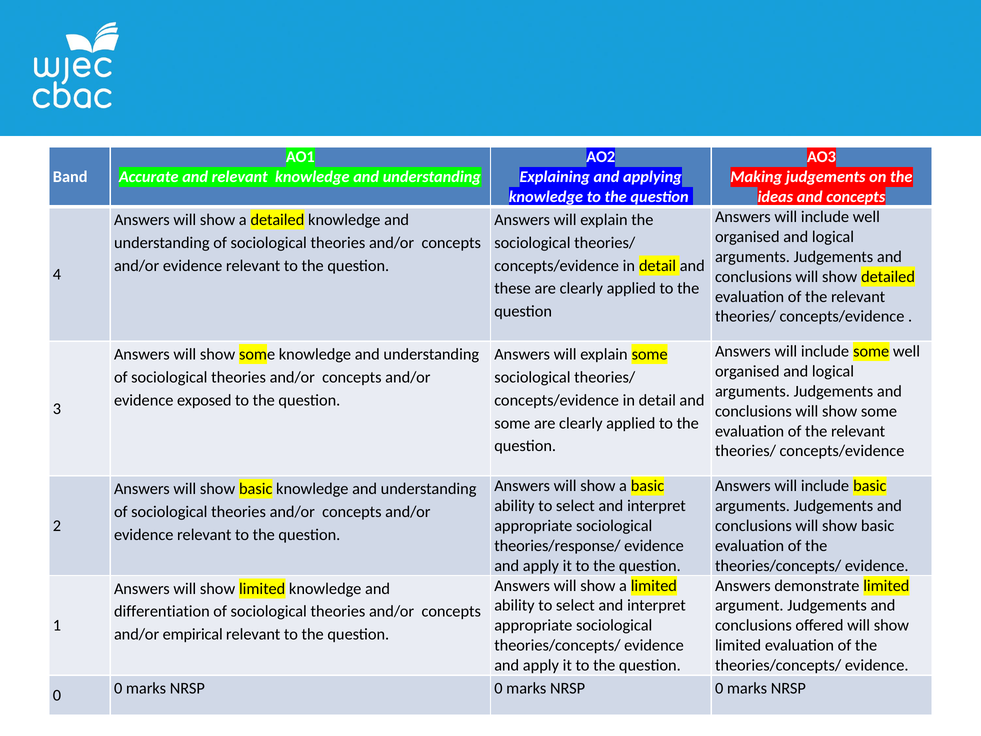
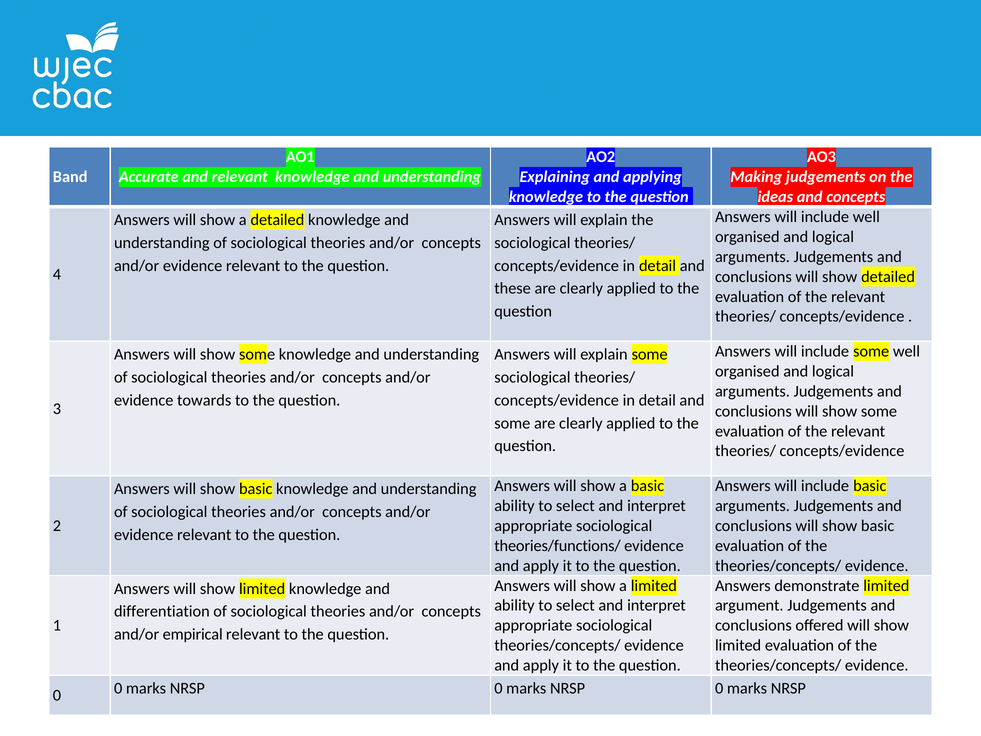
exposed: exposed -> towards
theories/response/: theories/response/ -> theories/functions/
